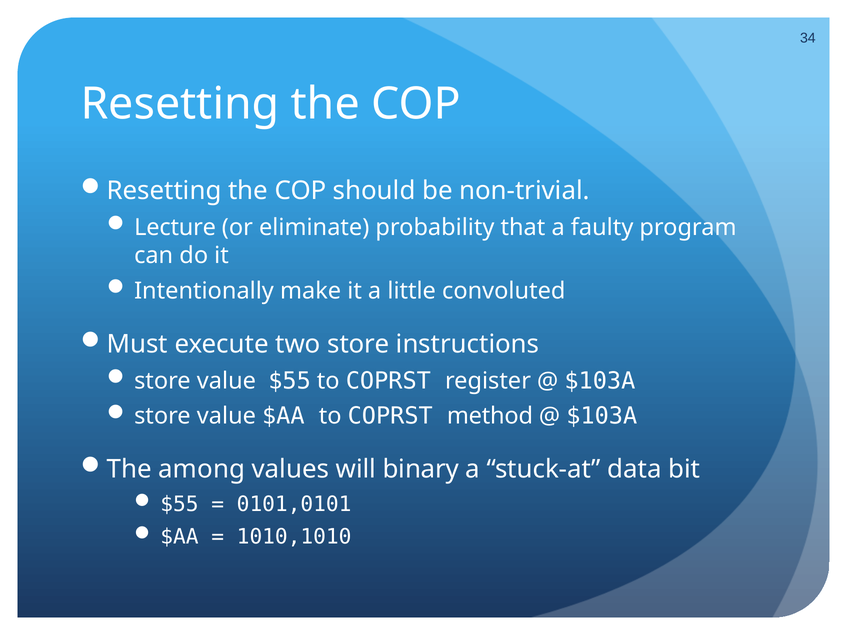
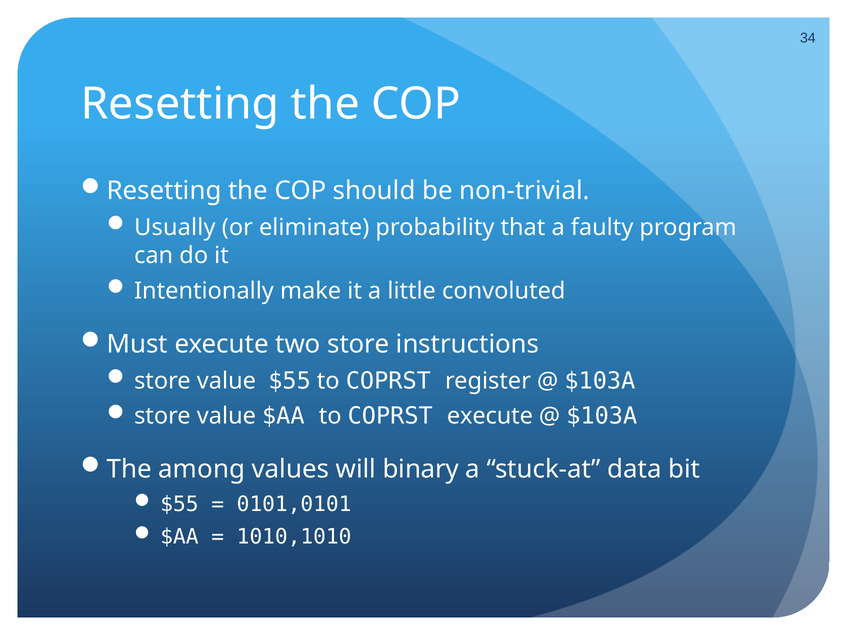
Lecture: Lecture -> Usually
COPRST method: method -> execute
